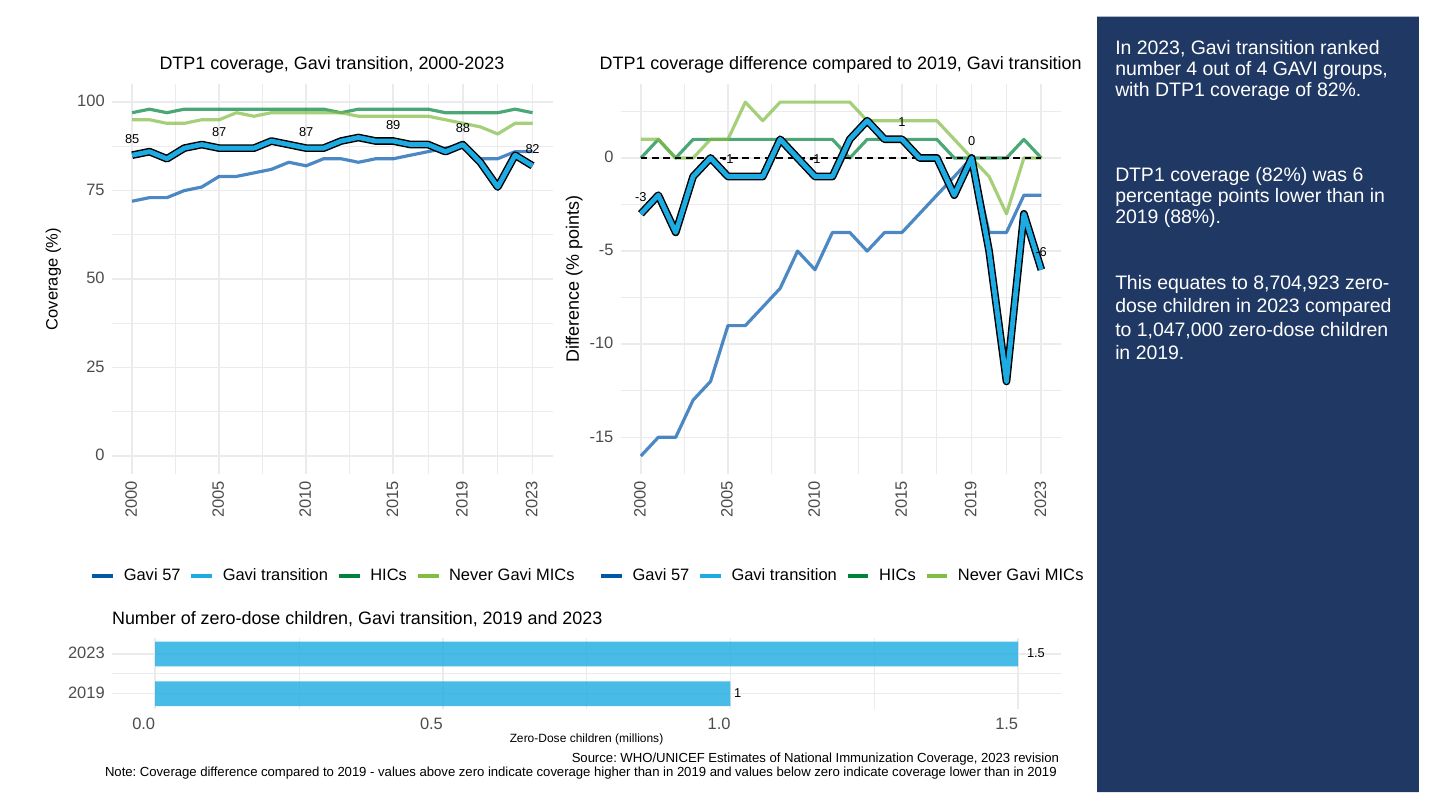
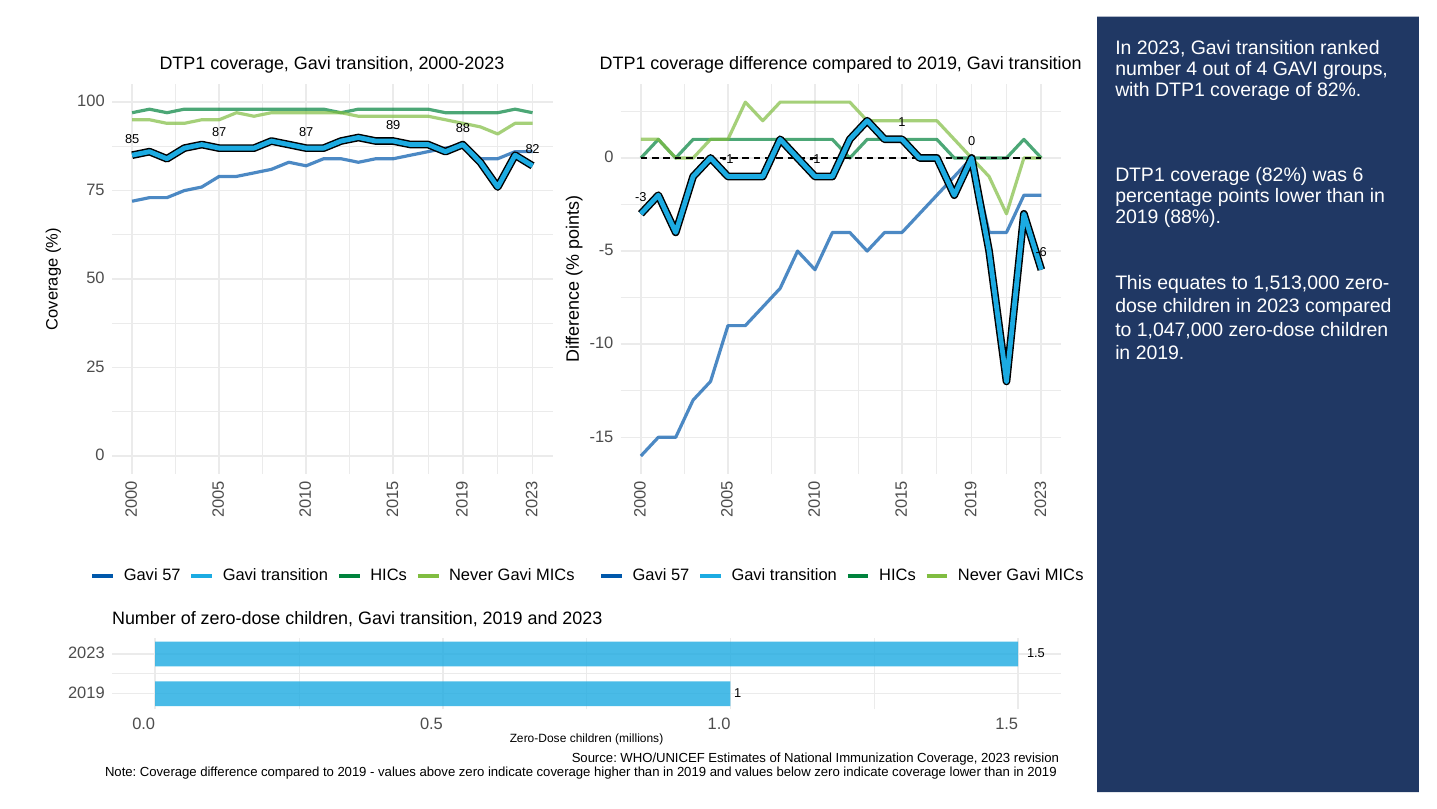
8,704,923: 8,704,923 -> 1,513,000
